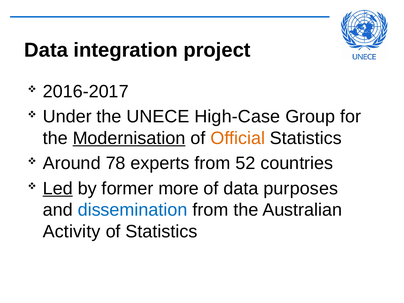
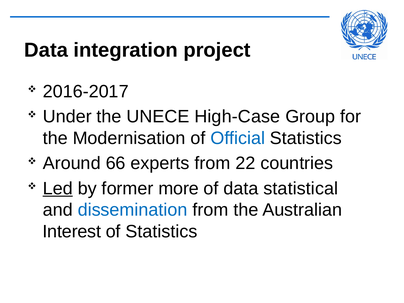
Modernisation underline: present -> none
Official colour: orange -> blue
78: 78 -> 66
52: 52 -> 22
purposes: purposes -> statistical
Activity: Activity -> Interest
